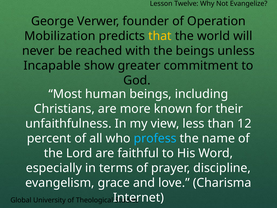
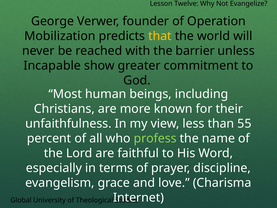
the beings: beings -> barrier
12: 12 -> 55
profess colour: light blue -> light green
